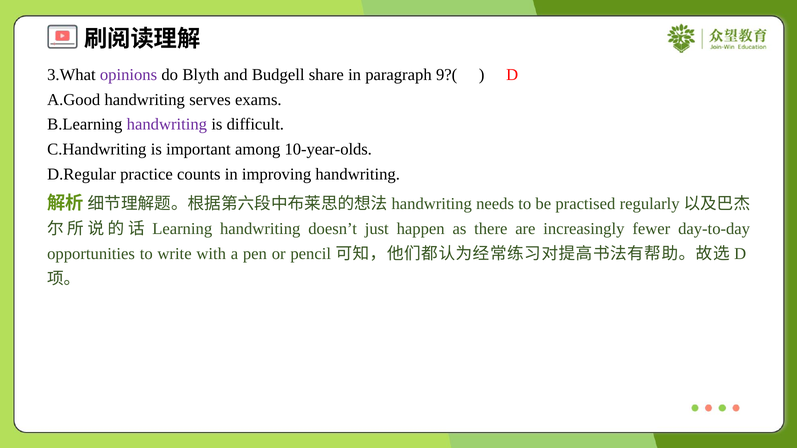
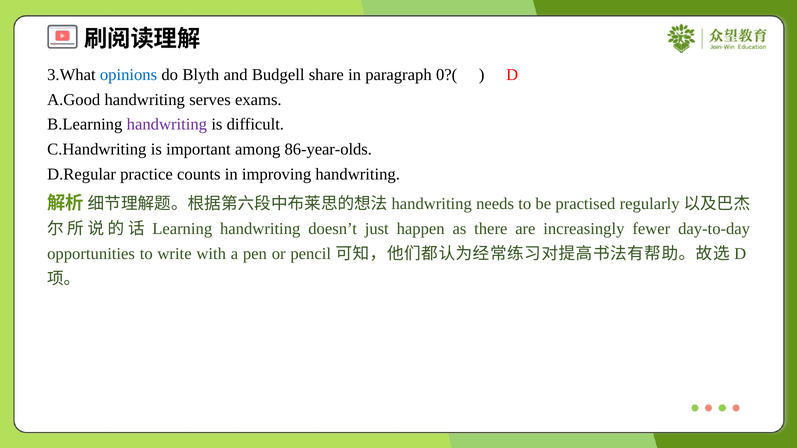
opinions colour: purple -> blue
9?(: 9?( -> 0?(
10-year-olds: 10-year-olds -> 86-year-olds
